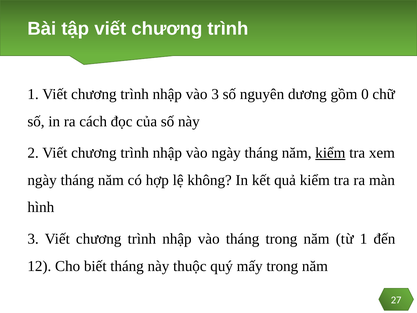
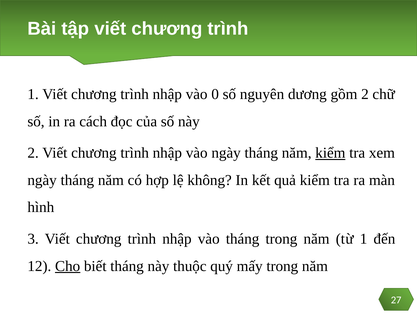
vào 3: 3 -> 0
gồm 0: 0 -> 2
Cho underline: none -> present
